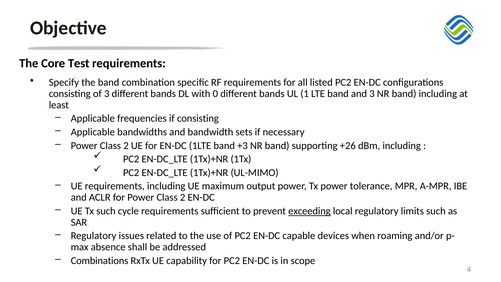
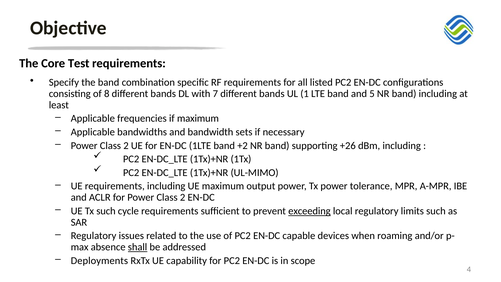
of 3: 3 -> 8
0: 0 -> 7
and 3: 3 -> 5
if consisting: consisting -> maximum
+3: +3 -> +2
shall underline: none -> present
Combinations: Combinations -> Deployments
